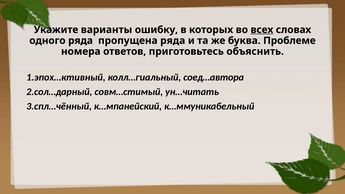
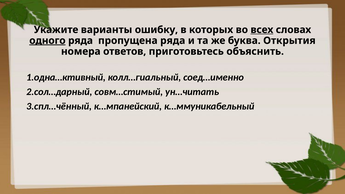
одного underline: none -> present
Проблеме: Проблеме -> Открытия
1.эпох…ктивный: 1.эпох…ктивный -> 1.одна…ктивный
соед…автора: соед…автора -> соед…именно
